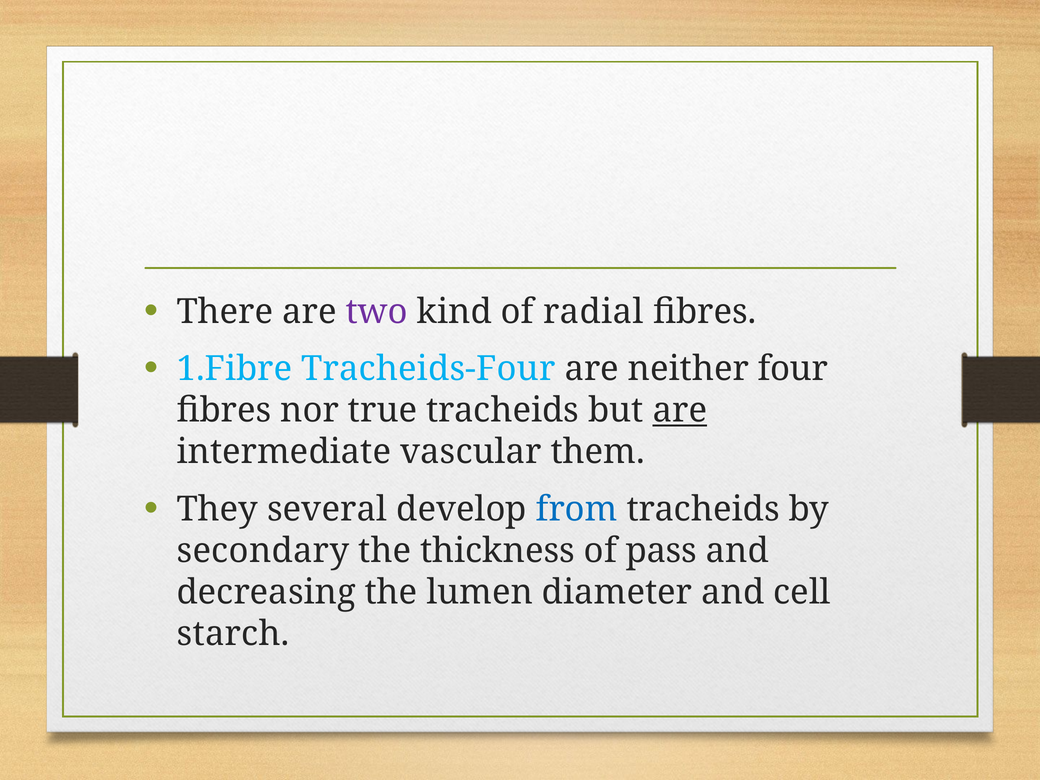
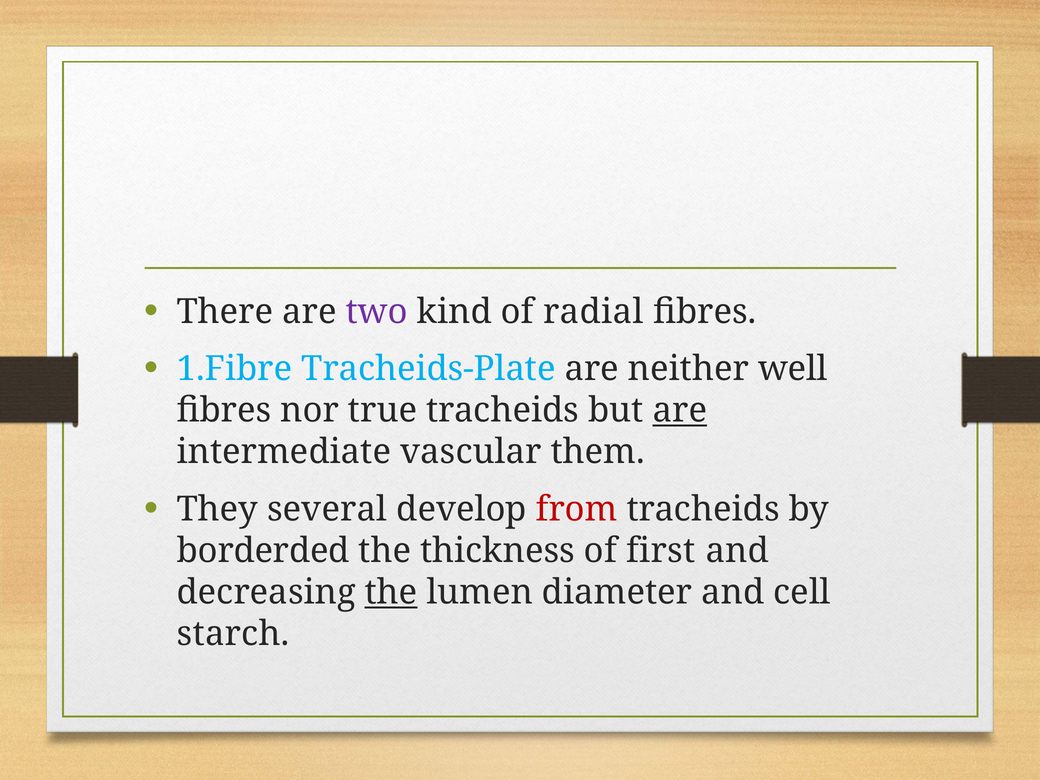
Tracheids-Four: Tracheids-Four -> Tracheids-Plate
four: four -> well
from colour: blue -> red
secondary: secondary -> borderded
pass: pass -> first
the at (391, 592) underline: none -> present
